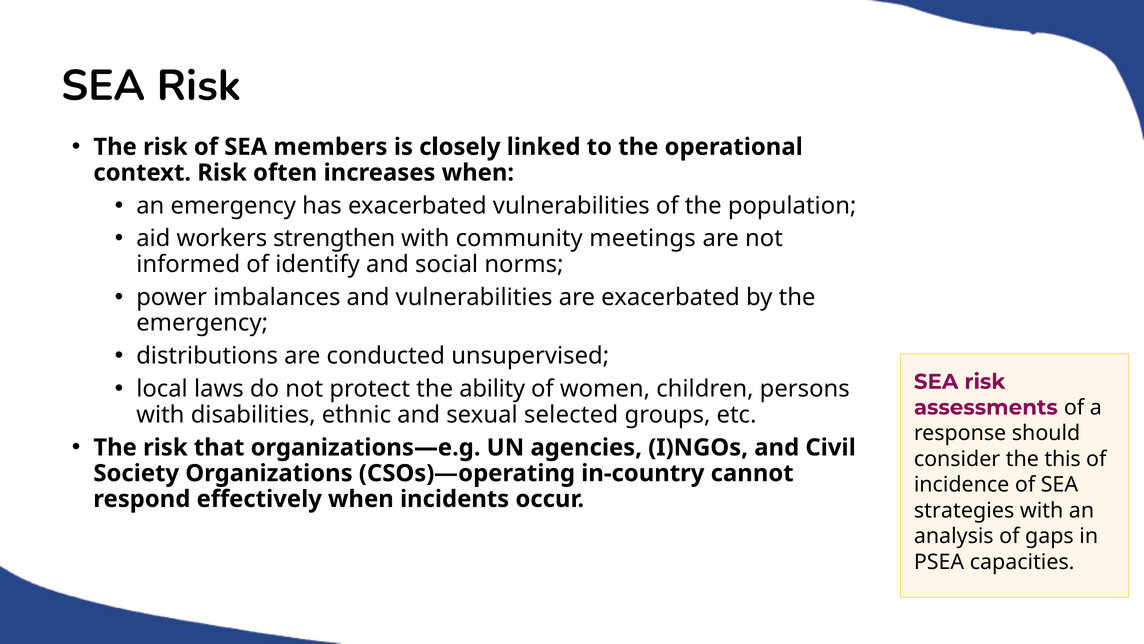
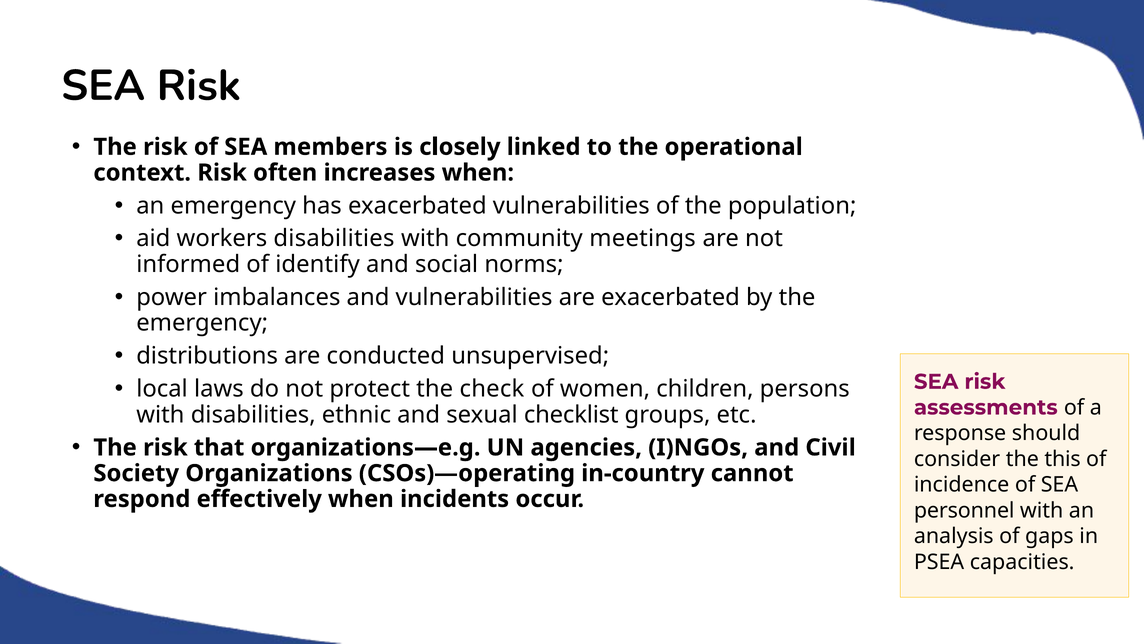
workers strengthen: strengthen -> disabilities
ability: ability -> check
selected: selected -> checklist
strategies: strategies -> personnel
